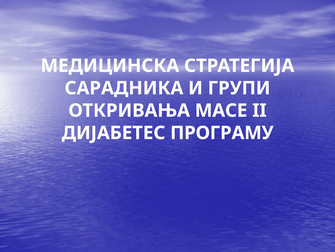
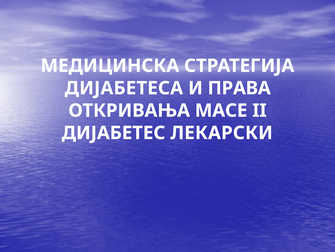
САРАДНИКА: САРАДНИКА -> ДИЈАБЕТЕСА
ГРУПИ: ГРУПИ -> ПРАВА
ПРОГРАМУ: ПРОГРАМУ -> ЛЕКАРСКИ
